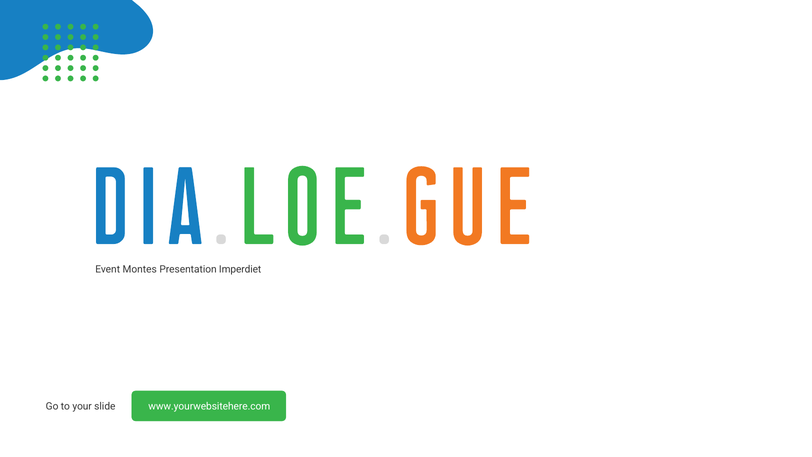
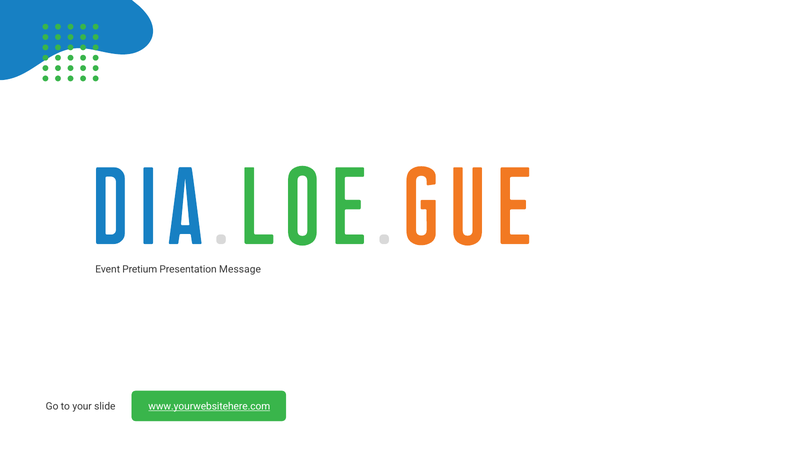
Montes: Montes -> Pretium
Imperdiet: Imperdiet -> Message
www.yourwebsitehere.com underline: none -> present
